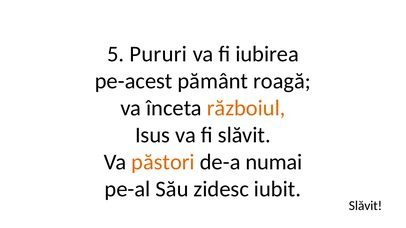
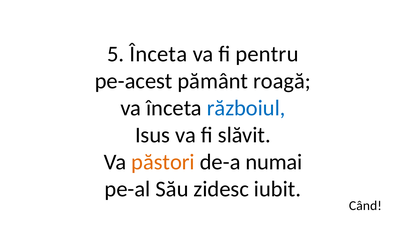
5 Pururi: Pururi -> Înceta
iubirea: iubirea -> pentru
războiul colour: orange -> blue
Slăvit at (365, 206): Slăvit -> Când
